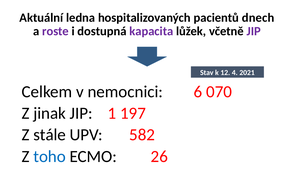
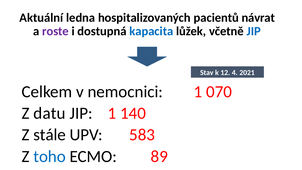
dnech: dnech -> návrat
kapacita colour: purple -> blue
JIP at (254, 31) colour: purple -> blue
nemocnici 6: 6 -> 1
jinak: jinak -> datu
197: 197 -> 140
582: 582 -> 583
26: 26 -> 89
